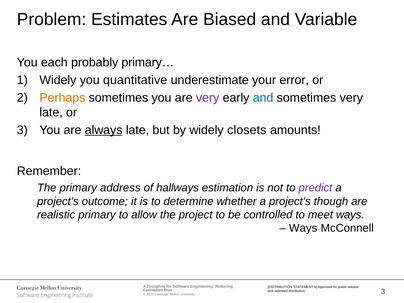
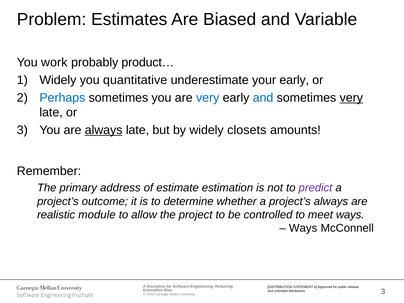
each: each -> work
primary…: primary… -> product…
your error: error -> early
Perhaps colour: orange -> blue
very at (208, 98) colour: purple -> blue
very at (351, 98) underline: none -> present
hallways: hallways -> estimate
project’s though: though -> always
realistic primary: primary -> module
